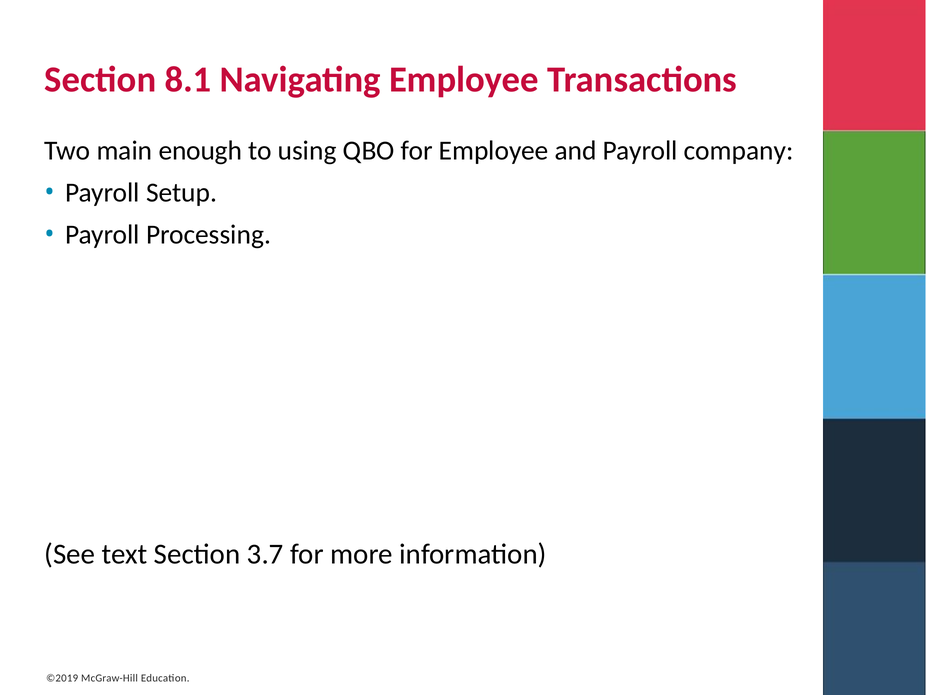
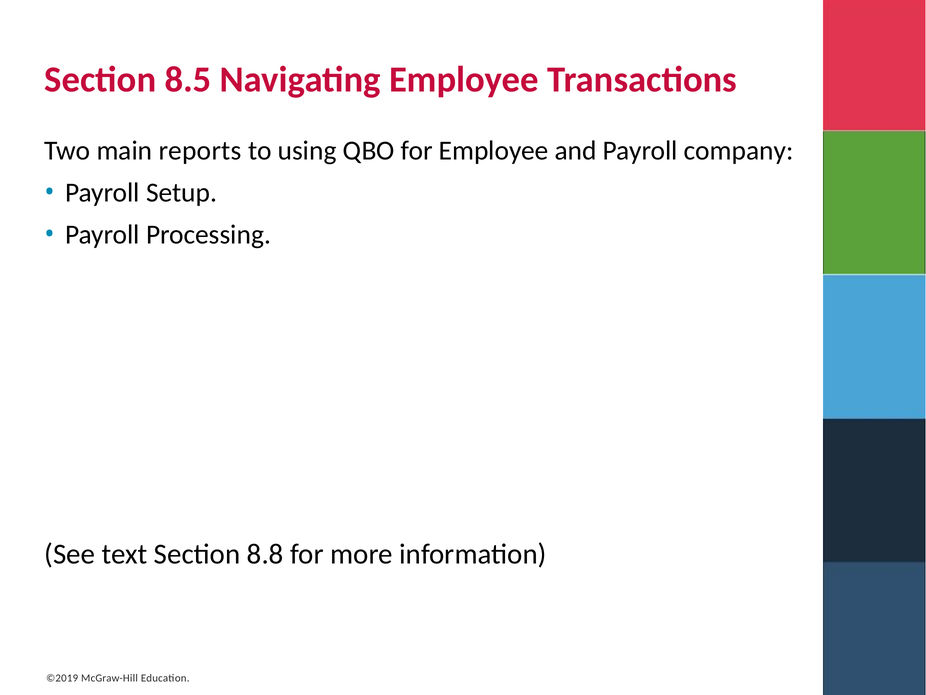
8.1: 8.1 -> 8.5
enough: enough -> reports
3.7: 3.7 -> 8.8
